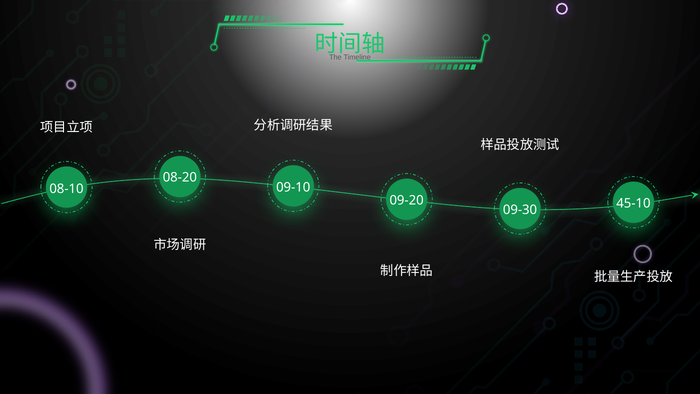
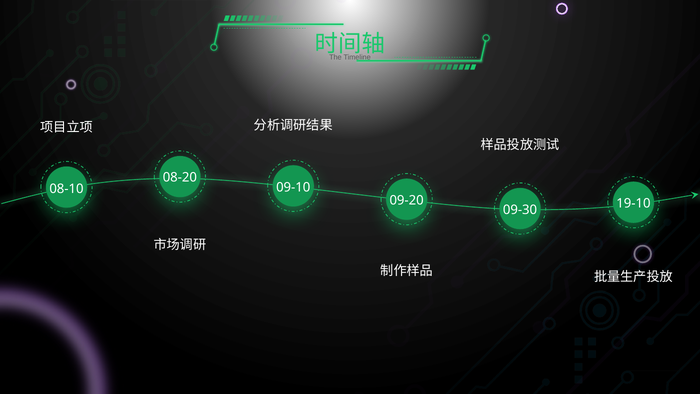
45-10: 45-10 -> 19-10
